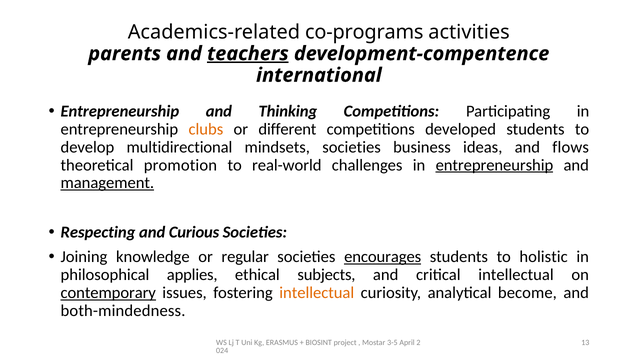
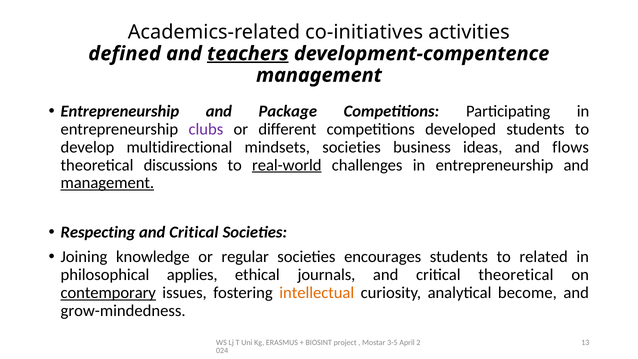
co-programs: co-programs -> co-initiatives
parents: parents -> defined
international at (319, 75): international -> management
Thinking: Thinking -> Package
clubs colour: orange -> purple
promotion: promotion -> discussions
real-world underline: none -> present
entrepreneurship at (494, 165) underline: present -> none
Curious at (194, 232): Curious -> Critical
encourages underline: present -> none
holistic: holistic -> related
subjects: subjects -> journals
critical intellectual: intellectual -> theoretical
both-mindedness: both-mindedness -> grow-mindedness
